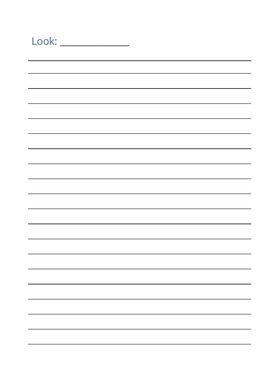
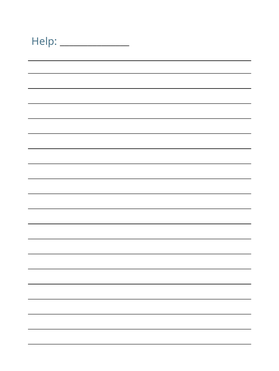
Look: Look -> Help
